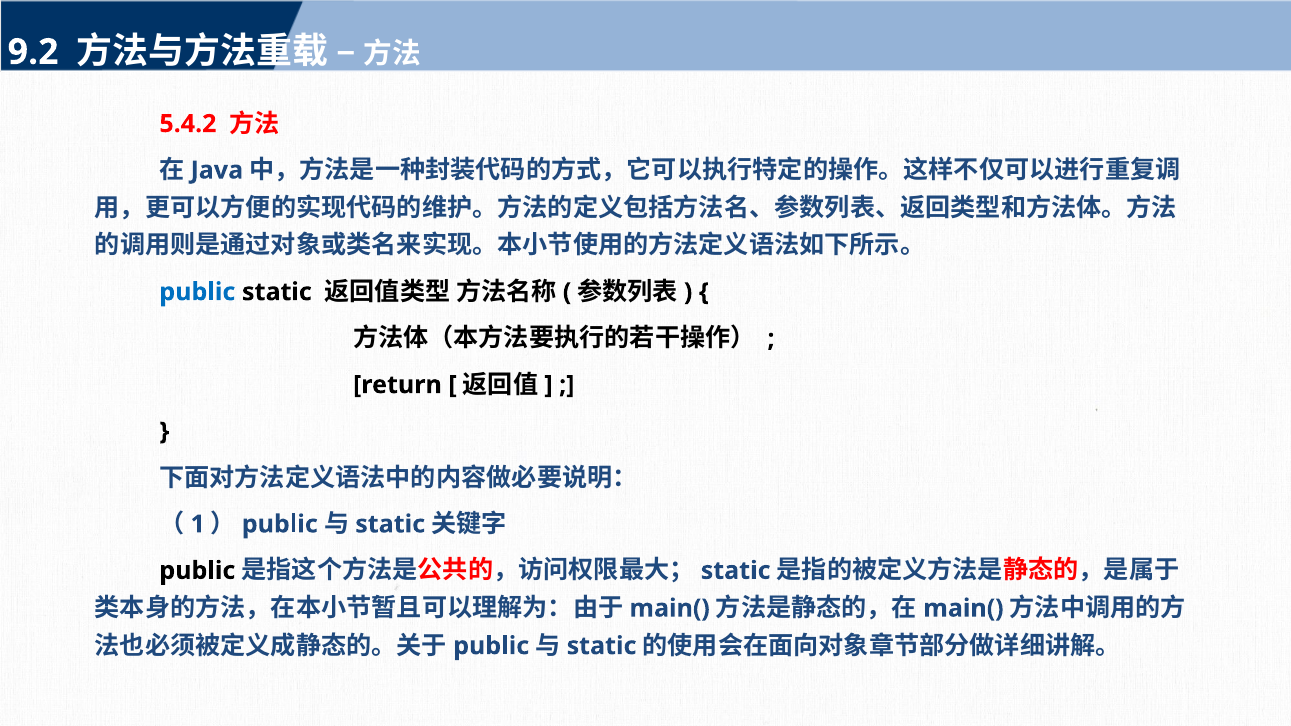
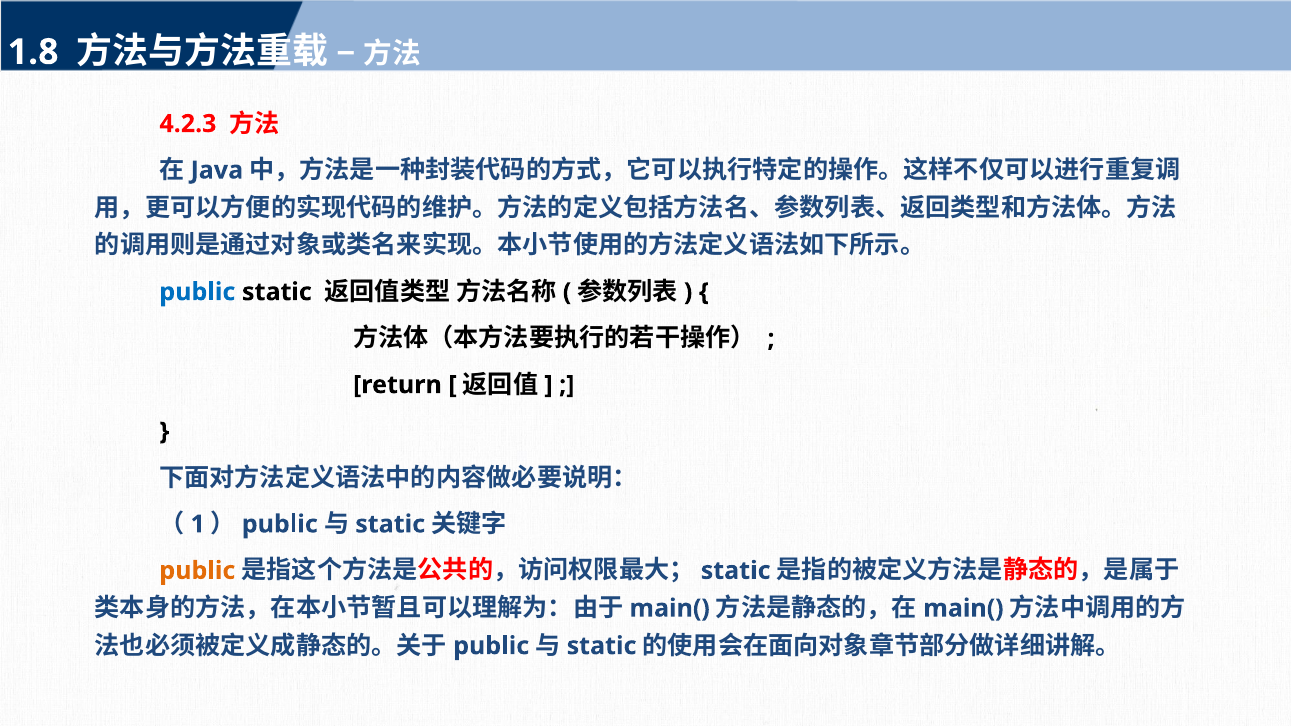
9.2: 9.2 -> 1.8
5.4.2: 5.4.2 -> 4.2.3
public at (197, 571) colour: black -> orange
